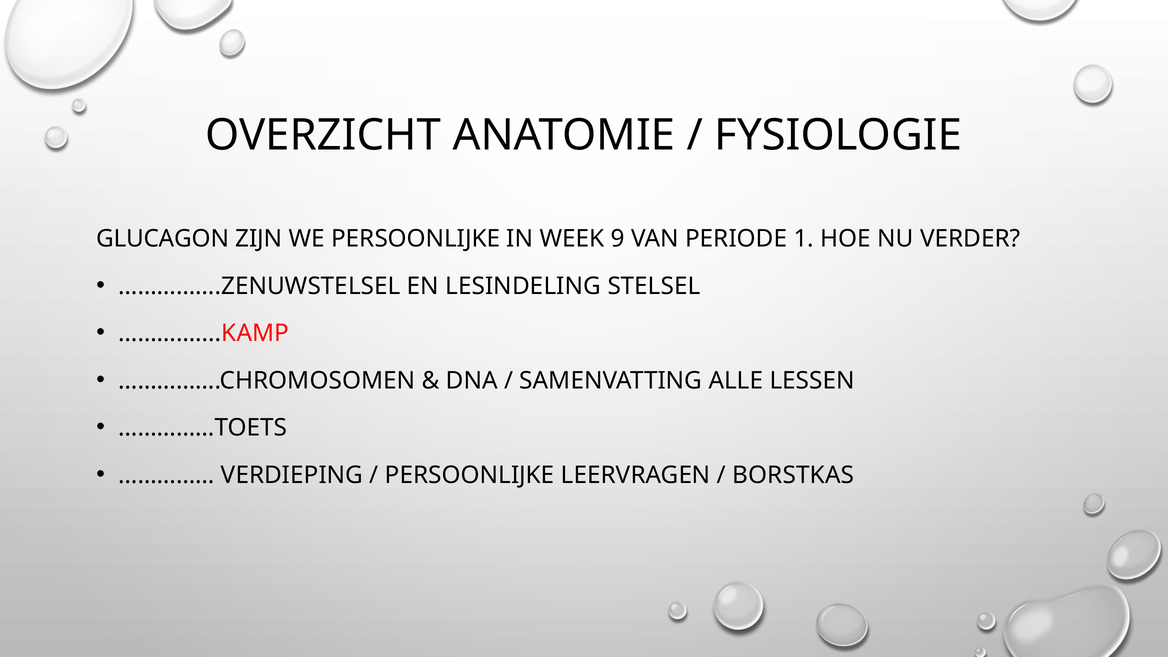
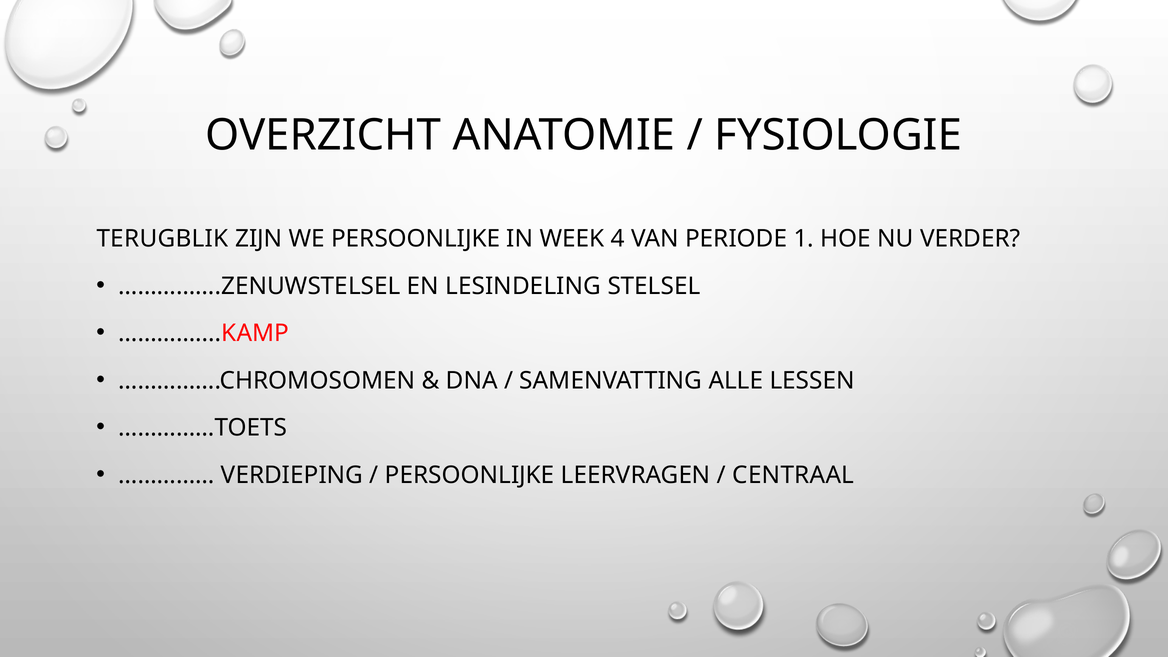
GLUCAGON: GLUCAGON -> TERUGBLIK
9: 9 -> 4
BORSTKAS: BORSTKAS -> CENTRAAL
